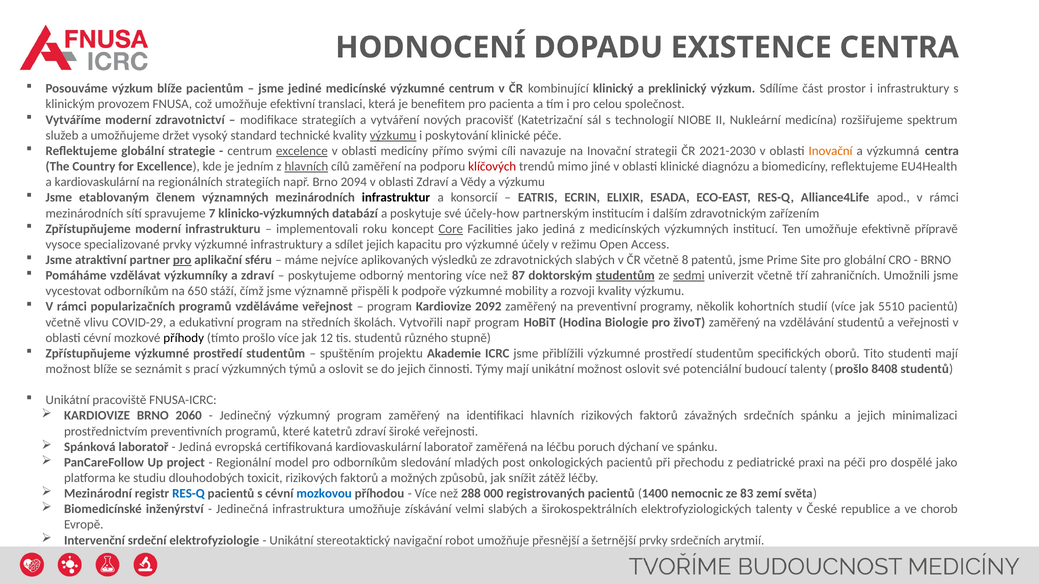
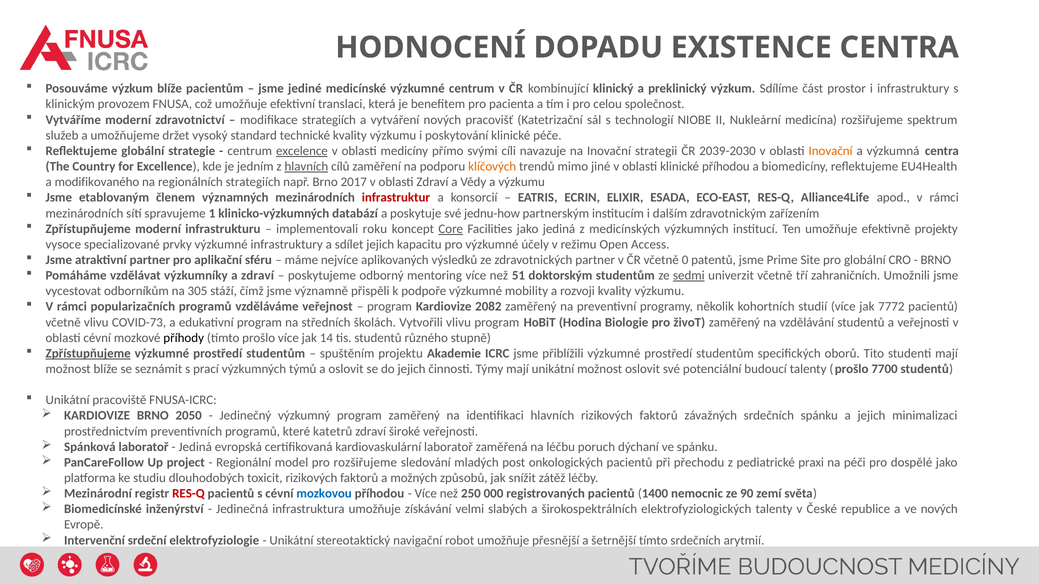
výzkumu at (393, 135) underline: present -> none
2021-2030: 2021-2030 -> 2039-2030
klíčových colour: red -> orange
klinické diagnózu: diagnózu -> příhodou
a kardiovaskulární: kardiovaskulární -> modifikovaného
2094: 2094 -> 2017
infrastruktur colour: black -> red
7: 7 -> 1
účely-how: účely-how -> jednu-how
přípravě: přípravě -> projekty
pro at (182, 260) underline: present -> none
zdravotnických slabých: slabých -> partner
8: 8 -> 0
87: 87 -> 51
studentům at (625, 276) underline: present -> none
650: 650 -> 305
2092: 2092 -> 2082
5510: 5510 -> 7772
COVID-29: COVID-29 -> COVID-73
Vytvořili např: např -> vlivu
12: 12 -> 14
Zpřístupňujeme at (88, 354) underline: none -> present
8408: 8408 -> 7700
2060: 2060 -> 2050
pro odborníkům: odborníkům -> rozšiřujeme
RES-Q at (188, 494) colour: blue -> red
288: 288 -> 250
83: 83 -> 90
ve chorob: chorob -> nových
šetrnější prvky: prvky -> tímto
